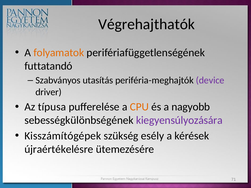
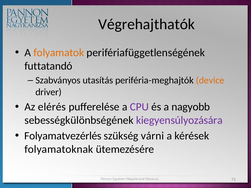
device colour: purple -> orange
típusa: típusa -> elérés
CPU colour: orange -> purple
Kisszámítógépek: Kisszámítógépek -> Folyamatvezérlés
esély: esély -> várni
újraértékelésre: újraértékelésre -> folyamatoknak
